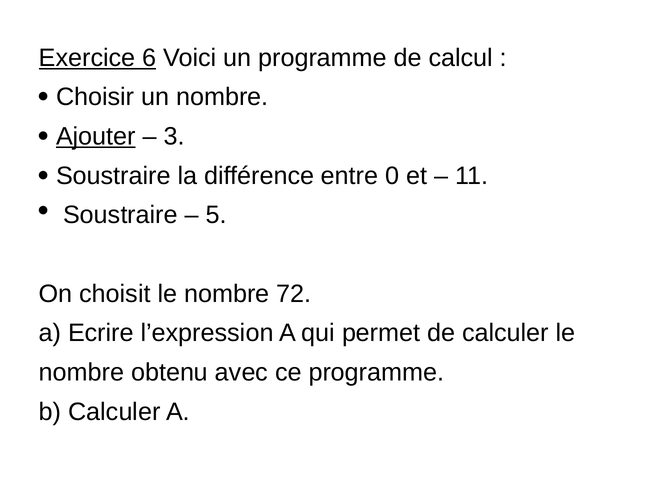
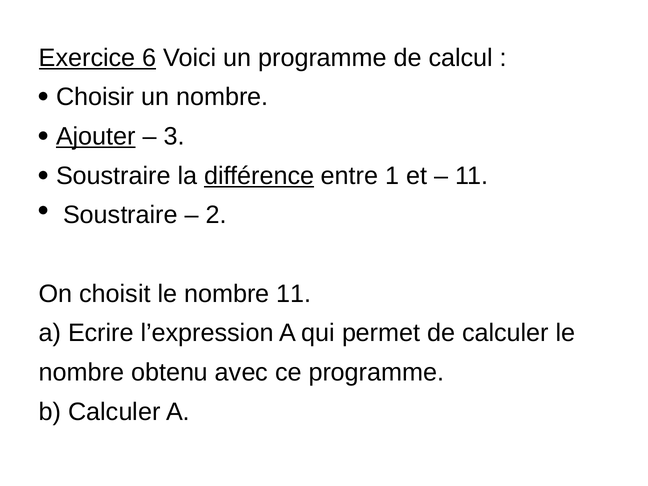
différence underline: none -> present
0: 0 -> 1
5: 5 -> 2
nombre 72: 72 -> 11
